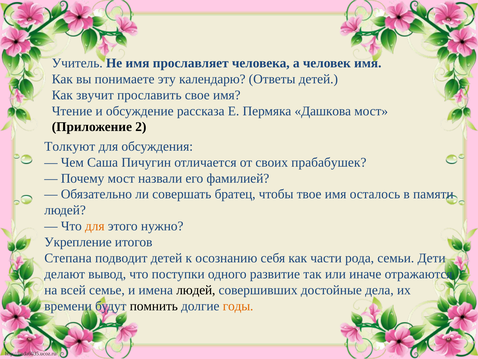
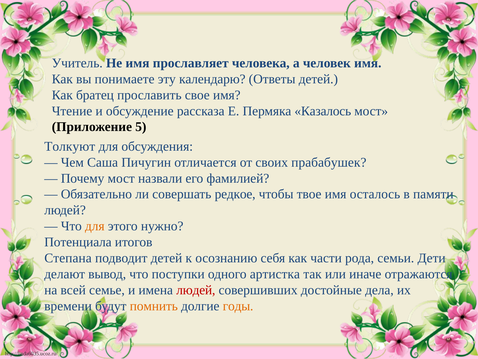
звучит: звучит -> братец
Дашкова: Дашкова -> Казалось
2: 2 -> 5
братец: братец -> редкое
Укрепление: Укрепление -> Потенциала
развитие: развитие -> артистка
людей at (196, 290) colour: black -> red
помнить colour: black -> orange
